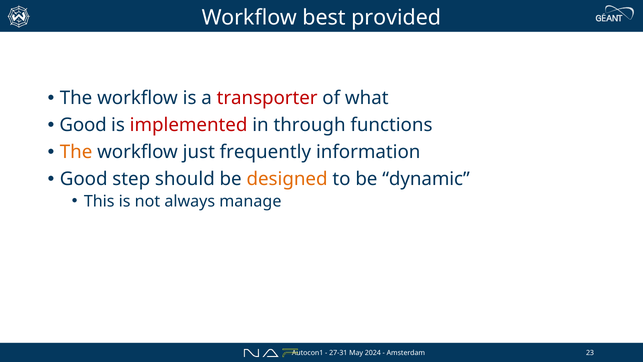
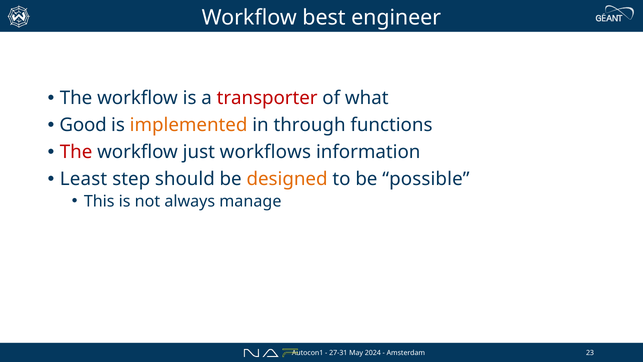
provided: provided -> engineer
implemented colour: red -> orange
The at (76, 152) colour: orange -> red
frequently: frequently -> workflows
Good at (84, 179): Good -> Least
dynamic: dynamic -> possible
